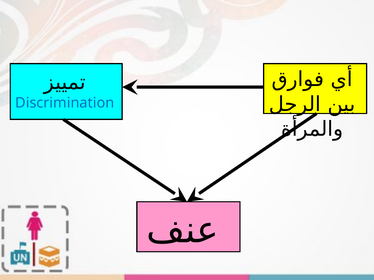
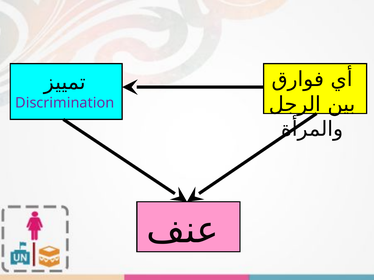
Discrimination colour: blue -> purple
